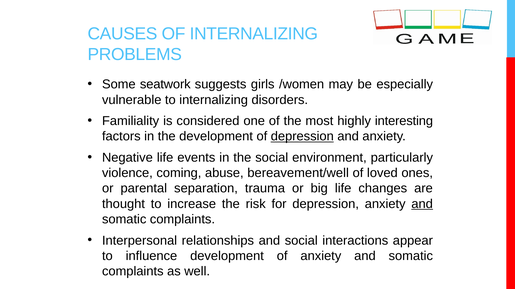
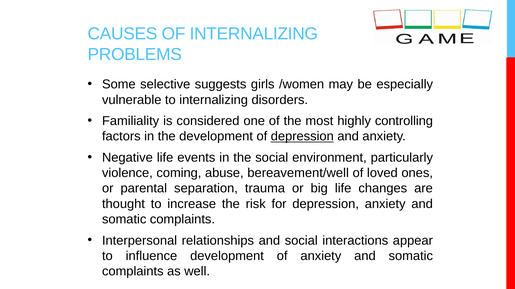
seatwork: seatwork -> selective
interesting: interesting -> controlling
and at (422, 204) underline: present -> none
